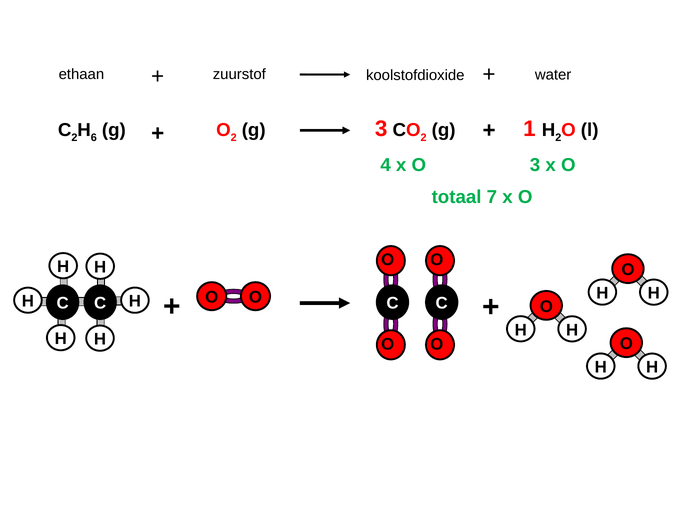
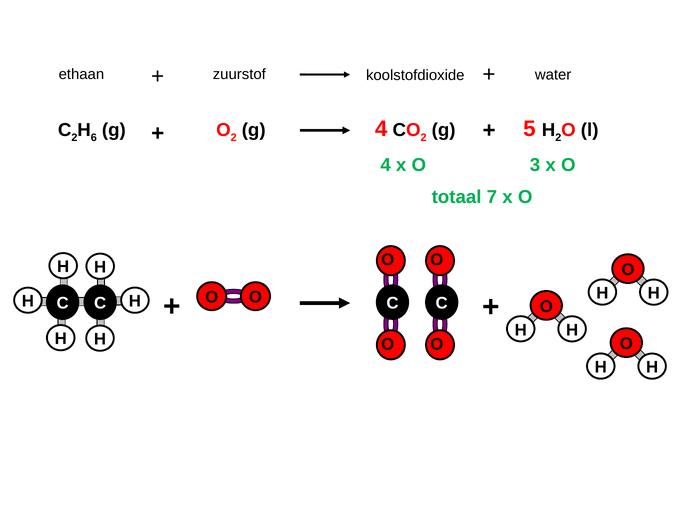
g 3: 3 -> 4
1: 1 -> 5
